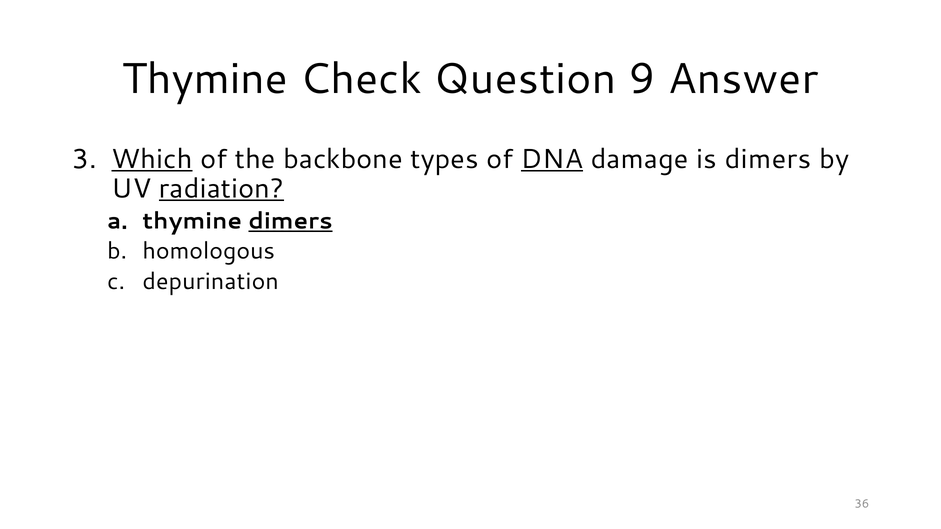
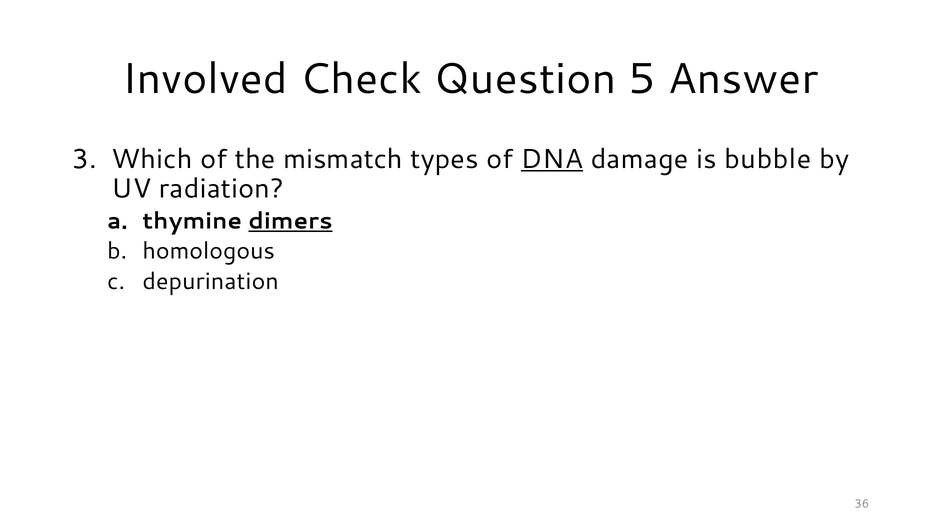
Thymine at (205, 79): Thymine -> Involved
9: 9 -> 5
Which underline: present -> none
backbone: backbone -> mismatch
is dimers: dimers -> bubble
radiation underline: present -> none
